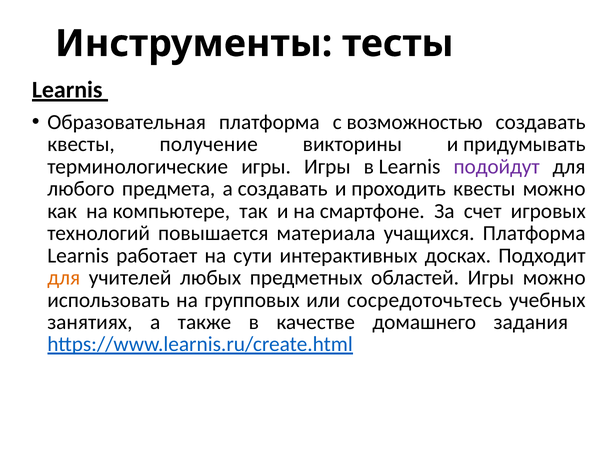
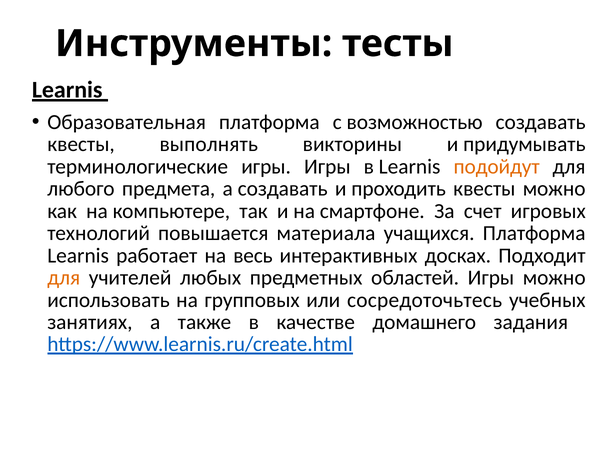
получение: получение -> выполнять
подойдут colour: purple -> orange
сути: сути -> весь
